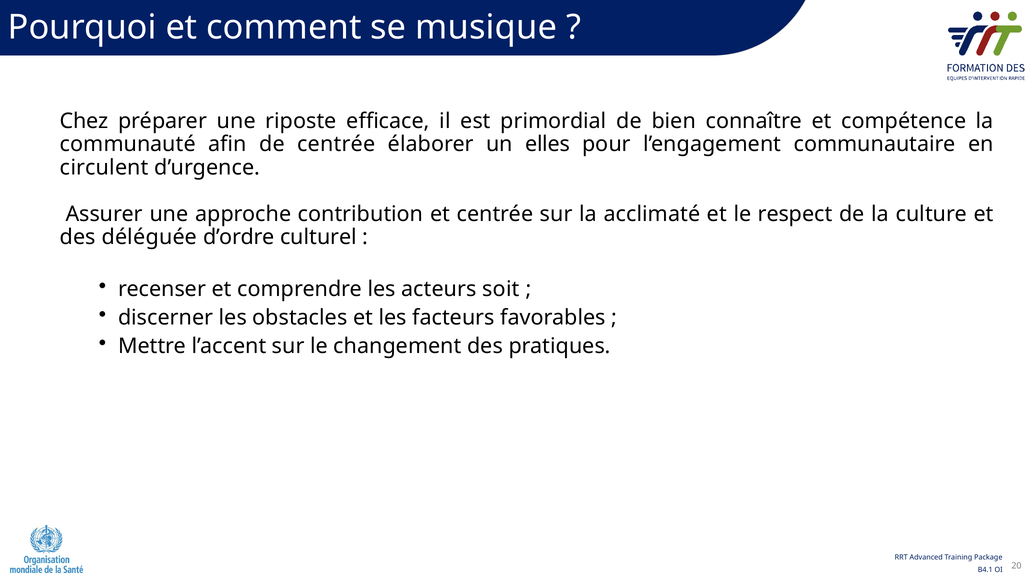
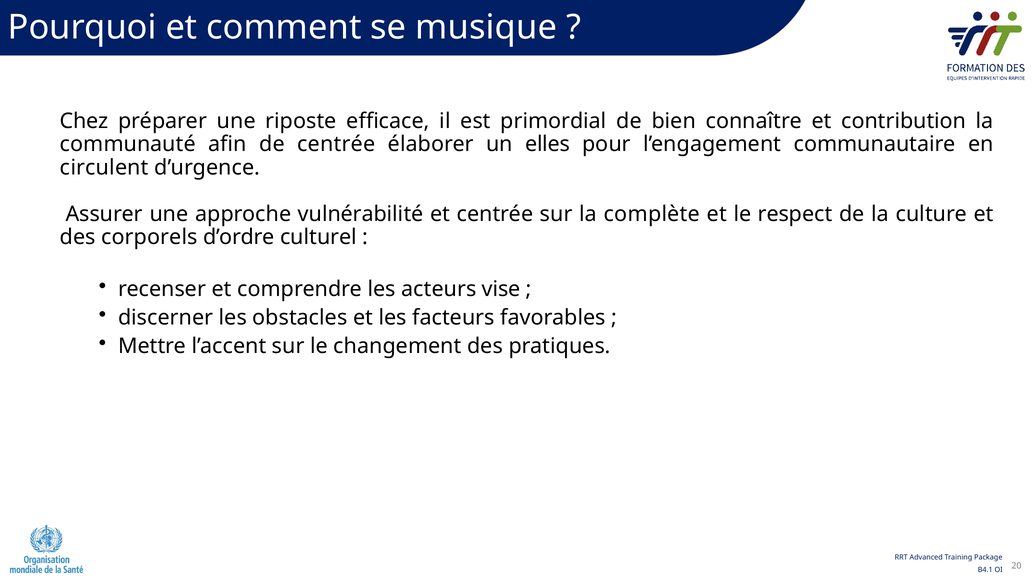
compétence: compétence -> contribution
contribution: contribution -> vulnérabilité
acclimaté: acclimaté -> complète
déléguée: déléguée -> corporels
soit: soit -> vise
